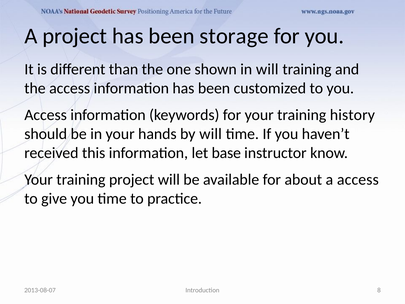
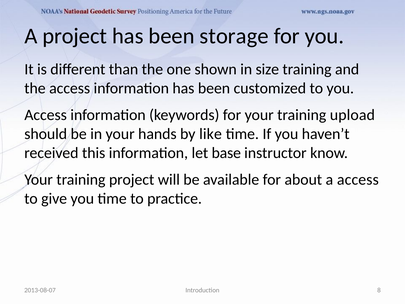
in will: will -> size
history: history -> upload
by will: will -> like
